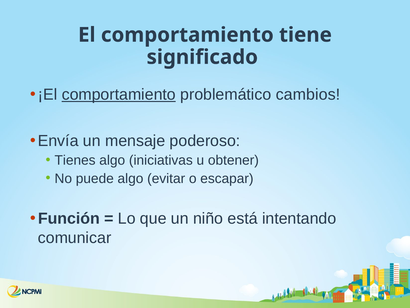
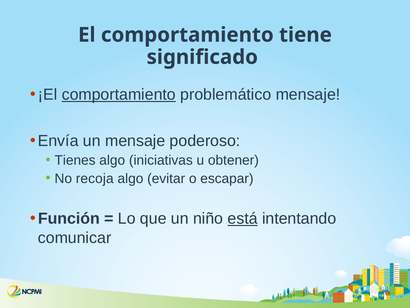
problemático cambios: cambios -> mensaje
puede: puede -> recoja
está underline: none -> present
